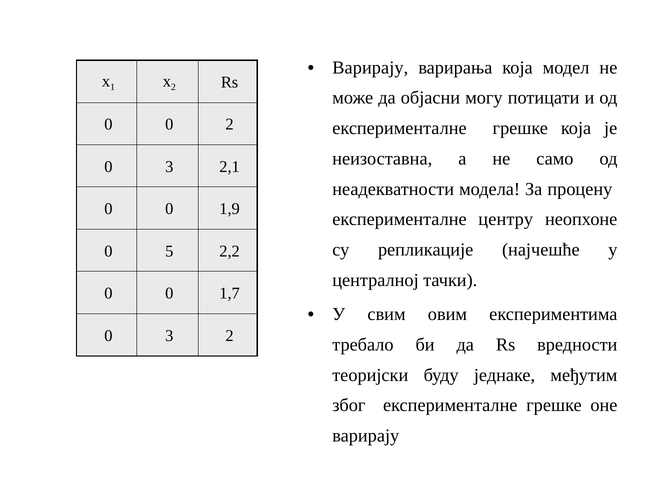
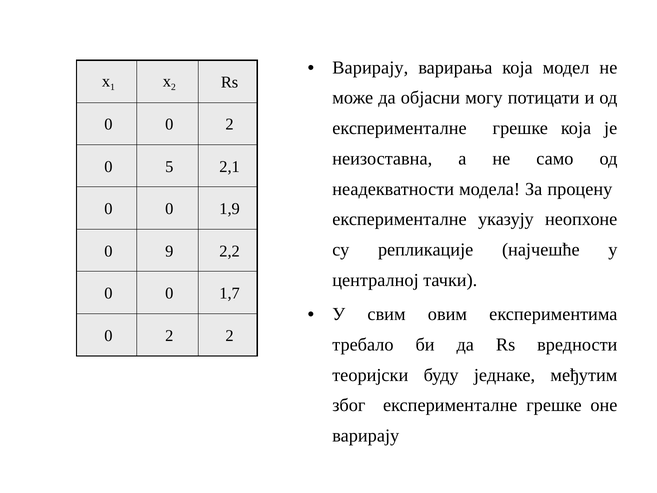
3 at (169, 167): 3 -> 5
центру: центру -> указују
5: 5 -> 9
3 at (169, 335): 3 -> 2
